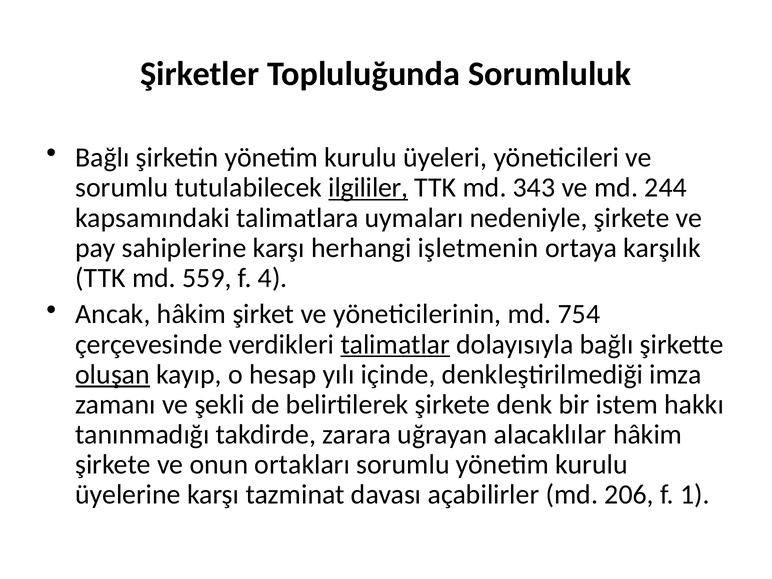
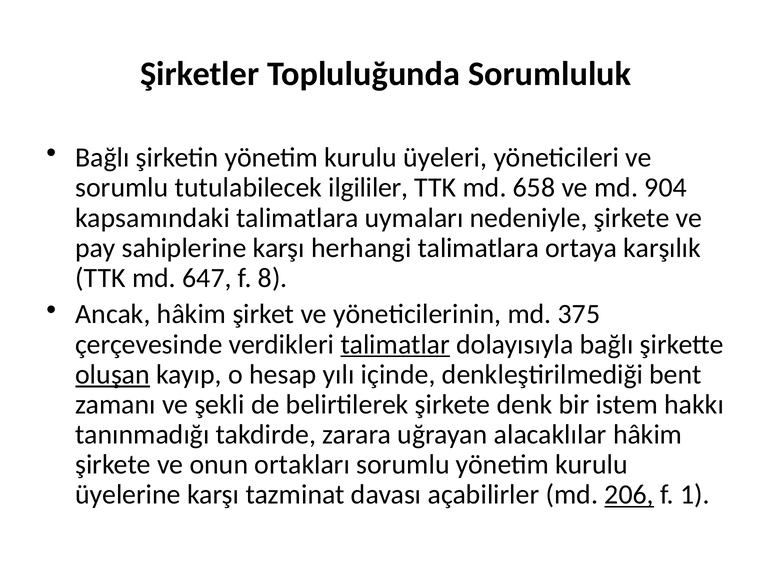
ilgililer underline: present -> none
343: 343 -> 658
244: 244 -> 904
herhangi işletmenin: işletmenin -> talimatlara
559: 559 -> 647
4: 4 -> 8
754: 754 -> 375
imza: imza -> bent
206 underline: none -> present
